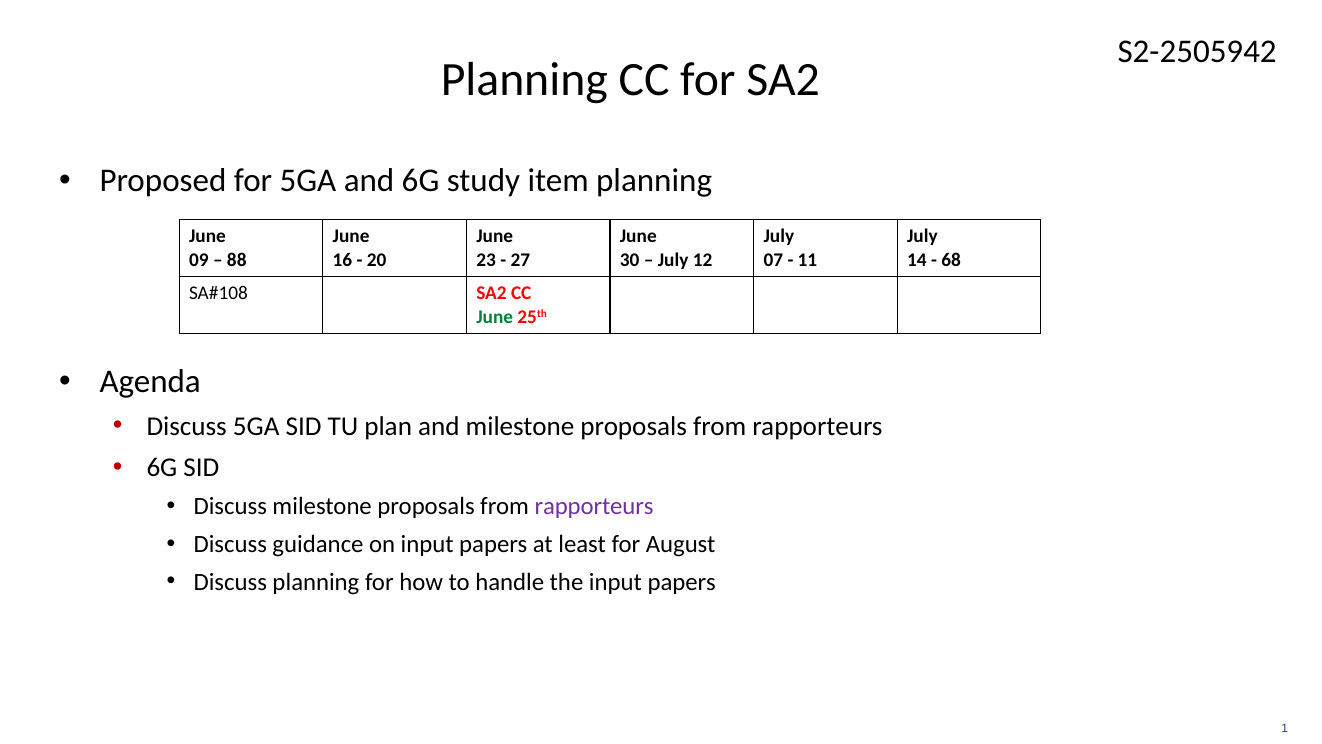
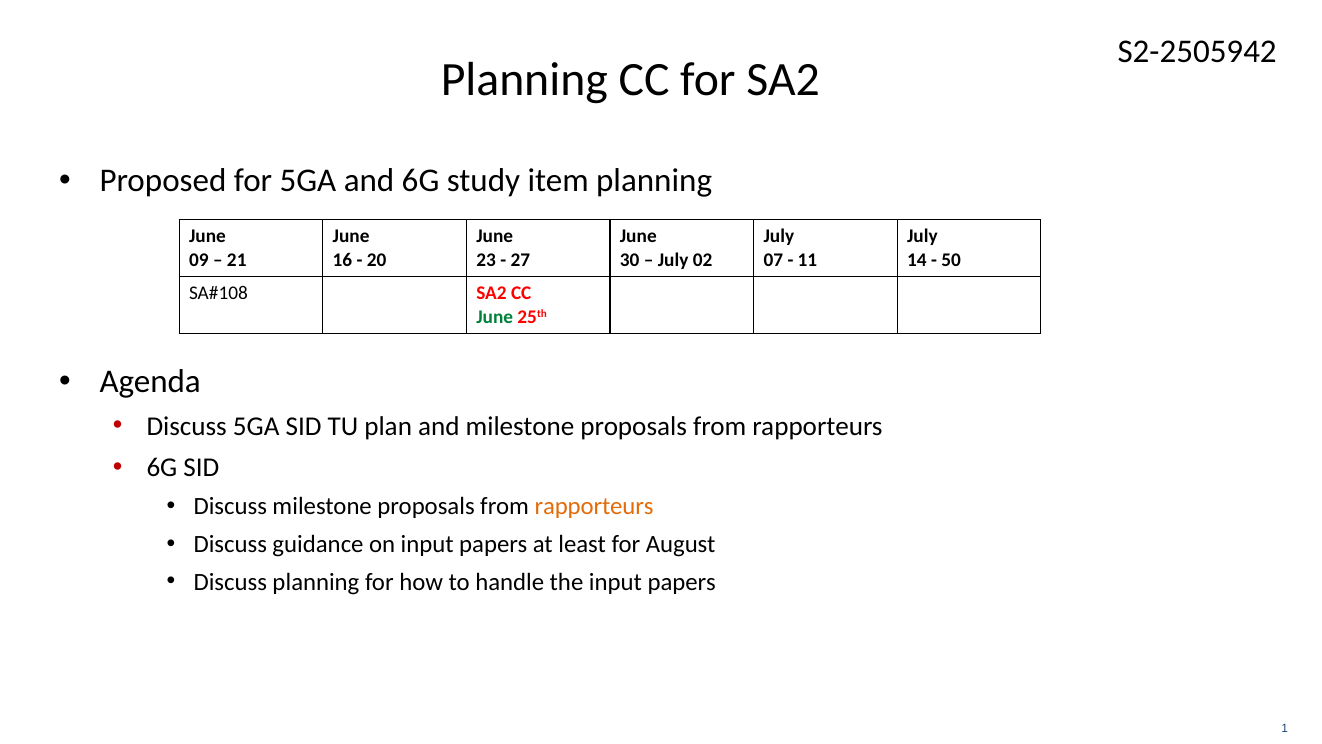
88: 88 -> 21
12: 12 -> 02
68: 68 -> 50
rapporteurs at (594, 506) colour: purple -> orange
